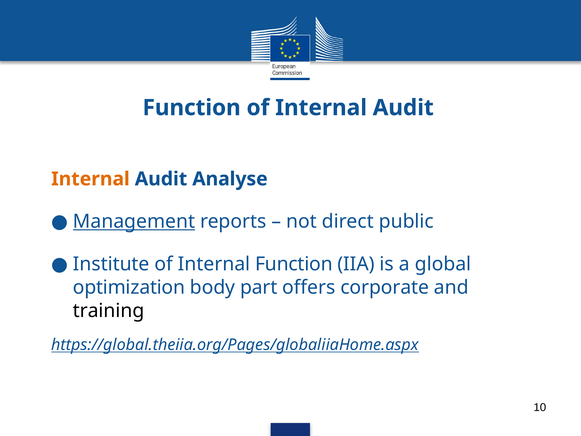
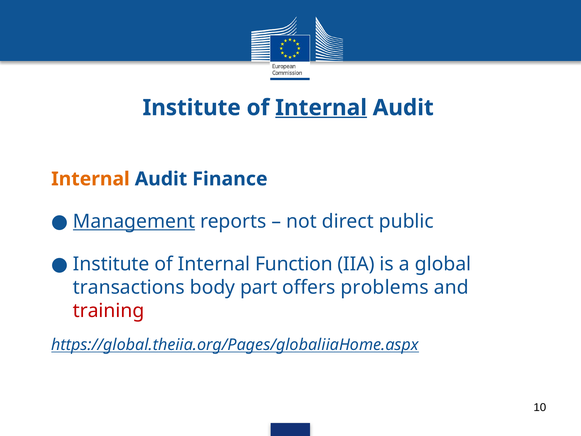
Function at (192, 108): Function -> Institute
Internal at (321, 108) underline: none -> present
Analyse: Analyse -> Finance
optimization: optimization -> transactions
corporate: corporate -> problems
training colour: black -> red
